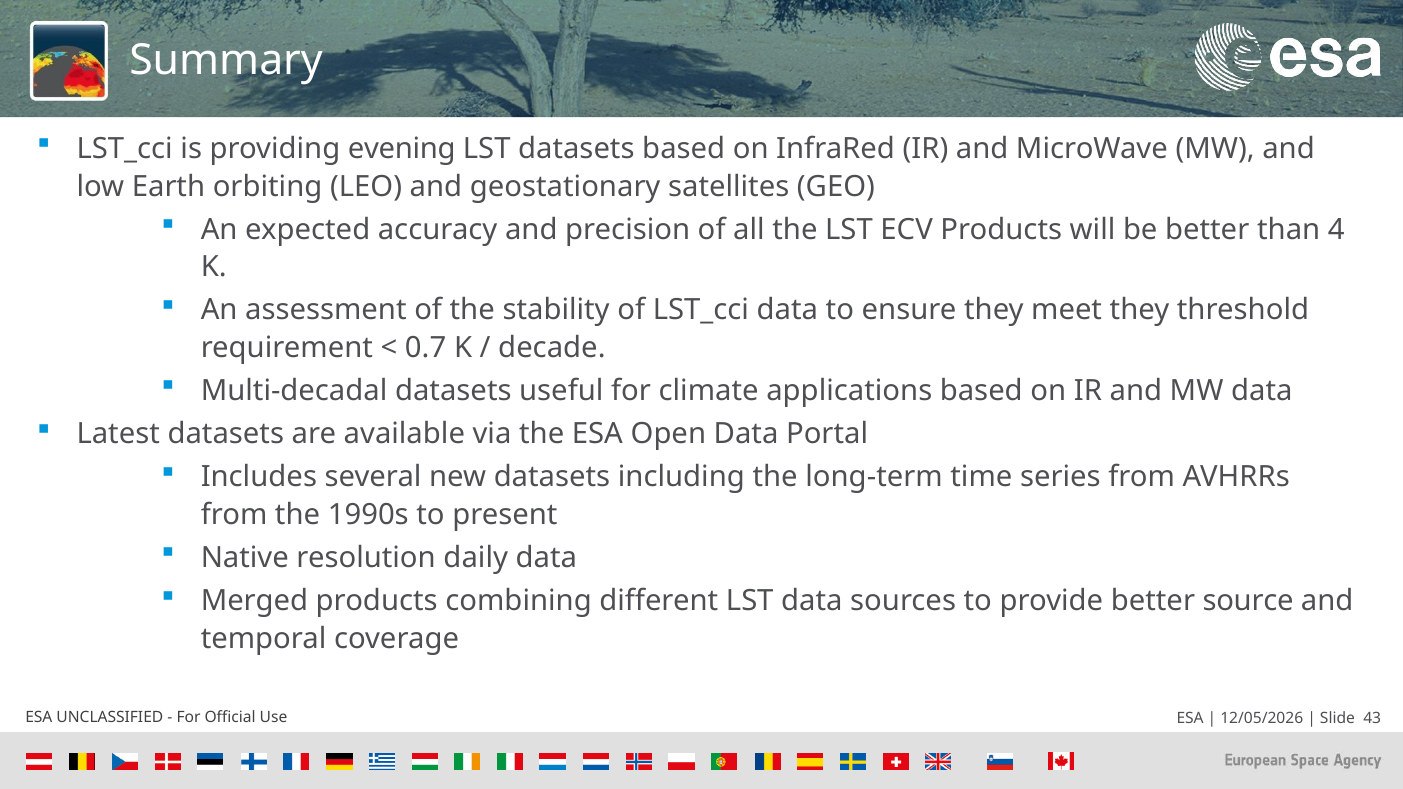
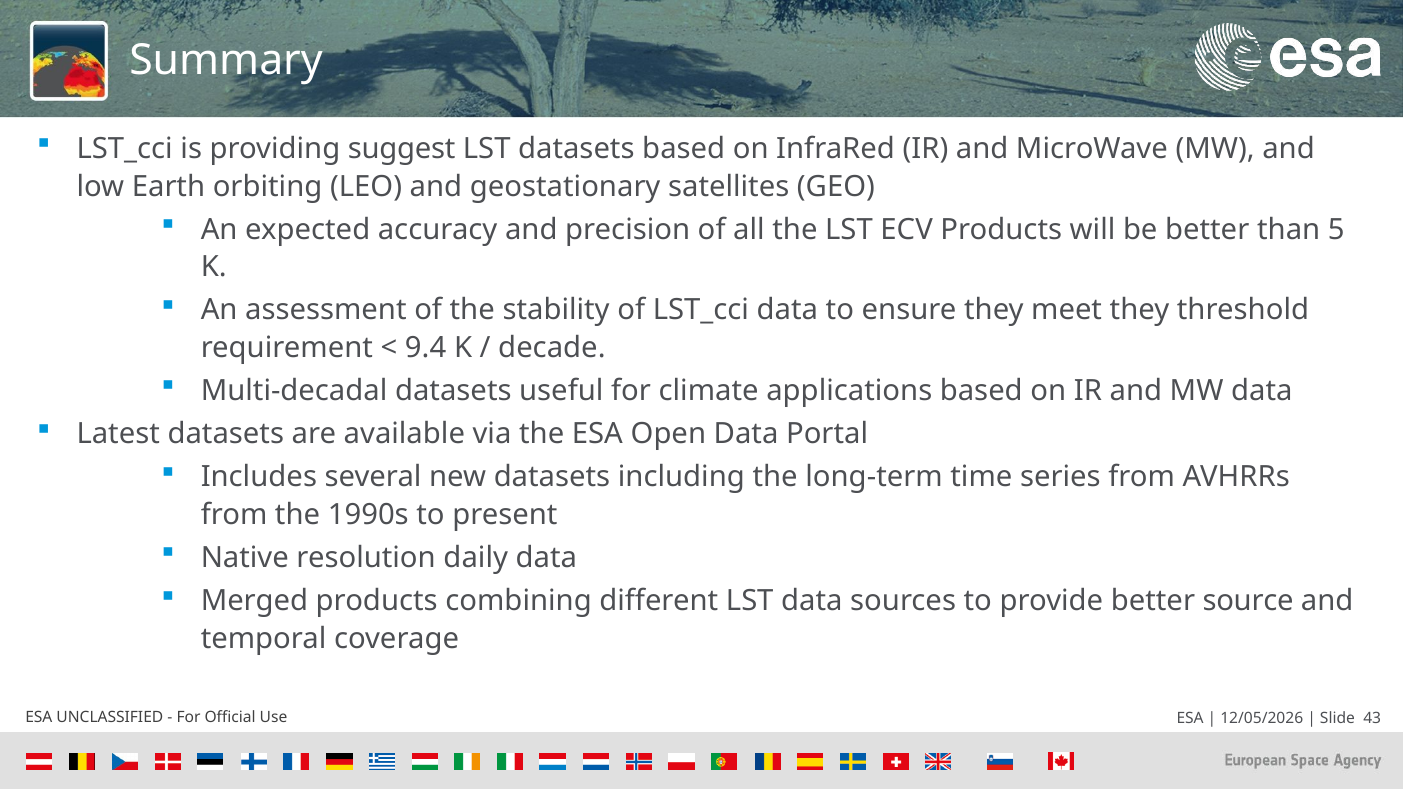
evening: evening -> suggest
4: 4 -> 5
0.7: 0.7 -> 9.4
